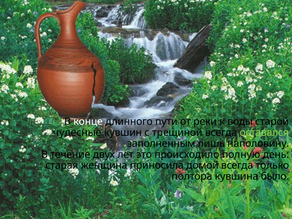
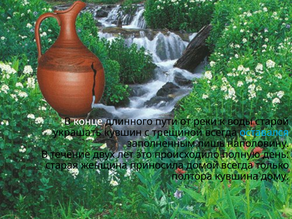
чудесные: чудесные -> украшать
оставался colour: light green -> light blue
было: было -> дому
